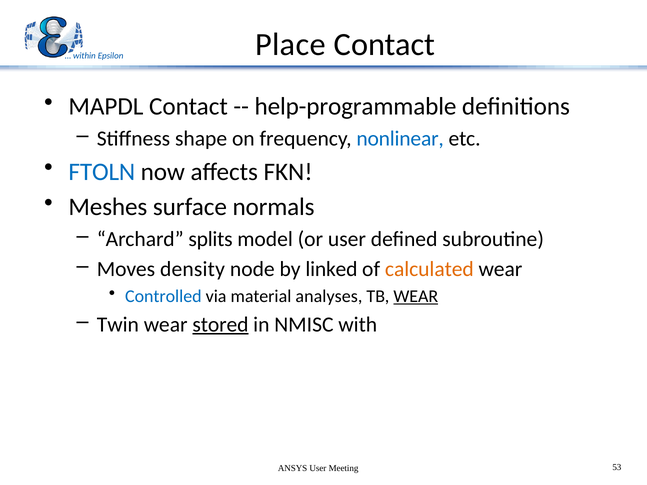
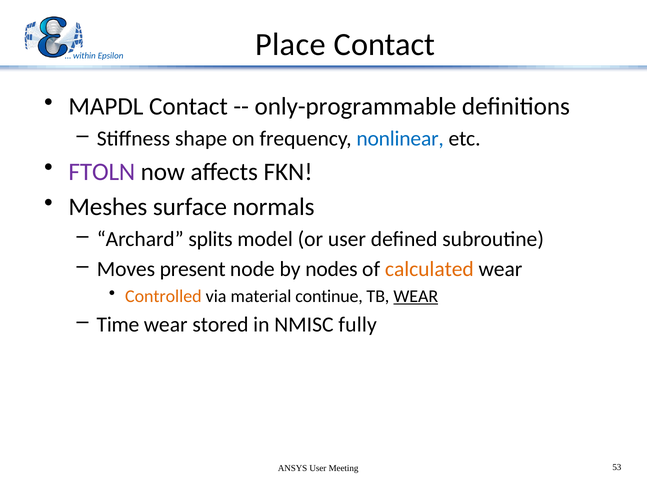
help-programmable: help-programmable -> only-programmable
FTOLN colour: blue -> purple
density: density -> present
linked: linked -> nodes
Controlled colour: blue -> orange
analyses: analyses -> continue
Twin: Twin -> Time
stored underline: present -> none
with: with -> fully
